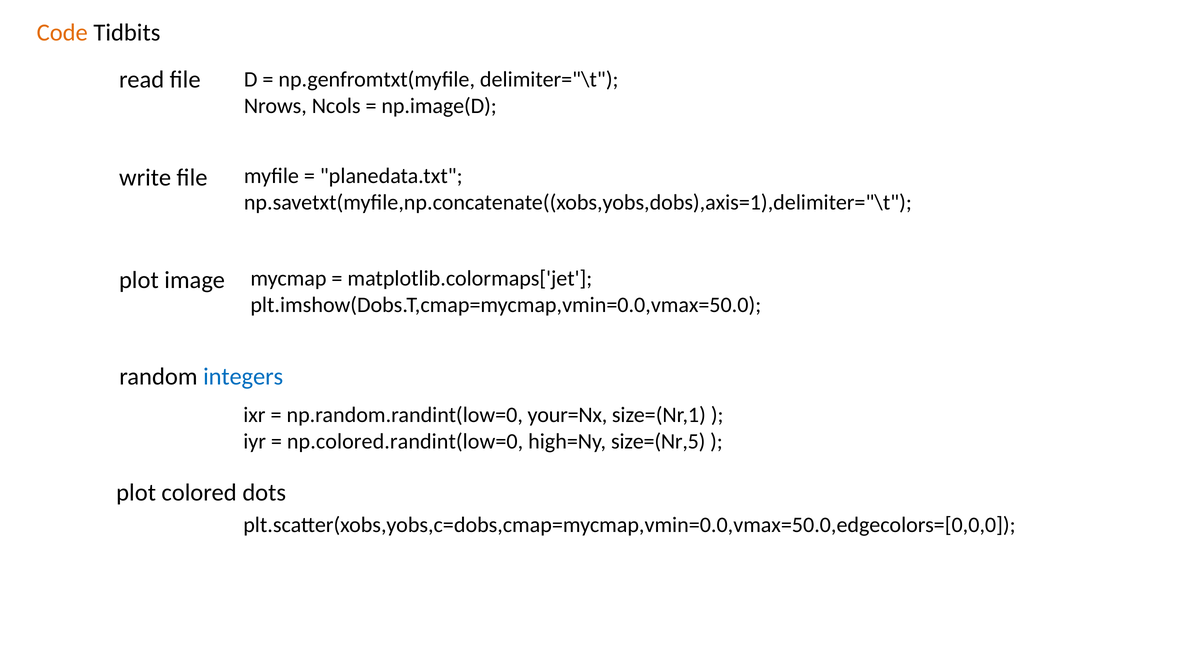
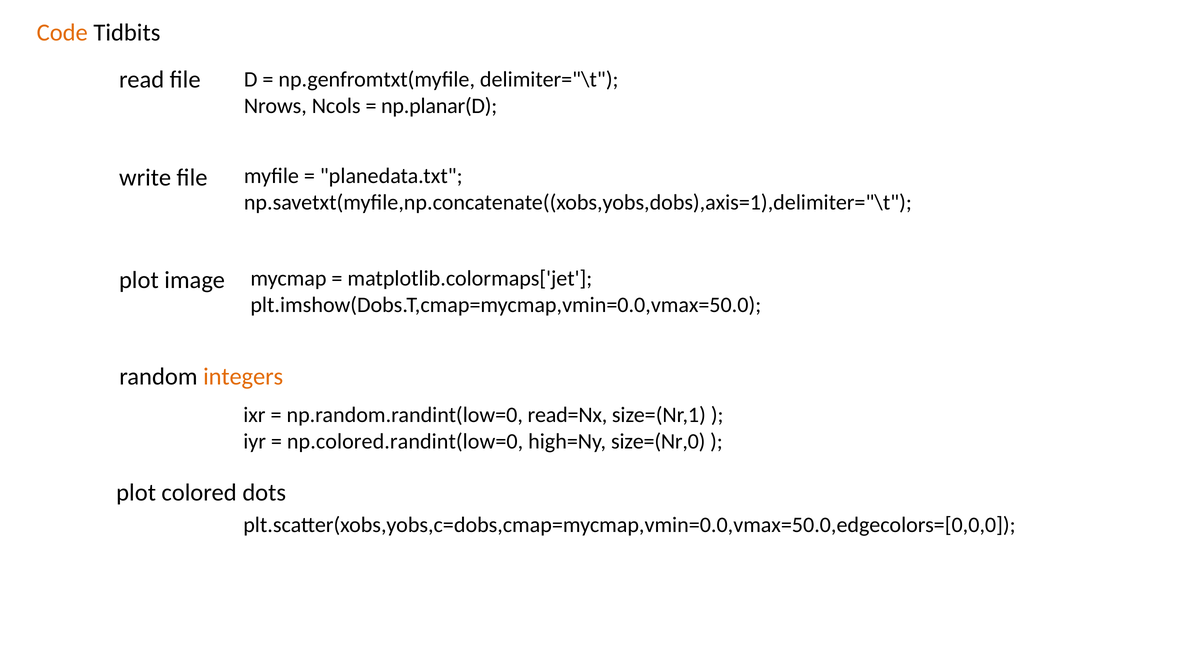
np.image(D: np.image(D -> np.planar(D
integers colour: blue -> orange
your=Nx: your=Nx -> read=Nx
size=(Nr,5: size=(Nr,5 -> size=(Nr,0
